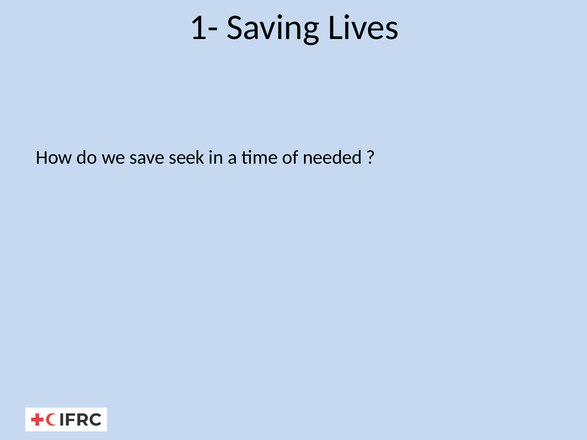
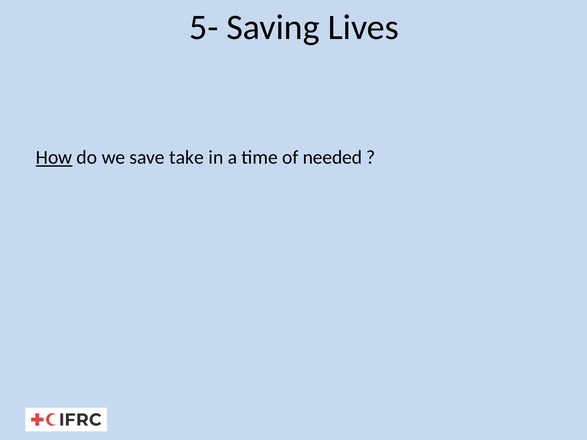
1-: 1- -> 5-
How underline: none -> present
seek: seek -> take
